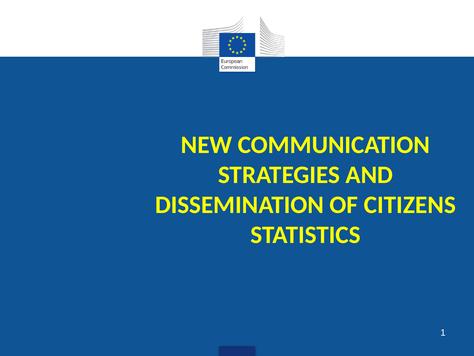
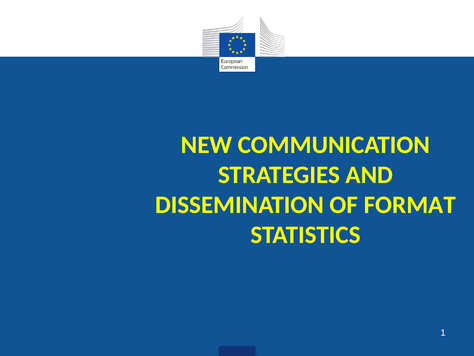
CITIZENS: CITIZENS -> FORMAT
